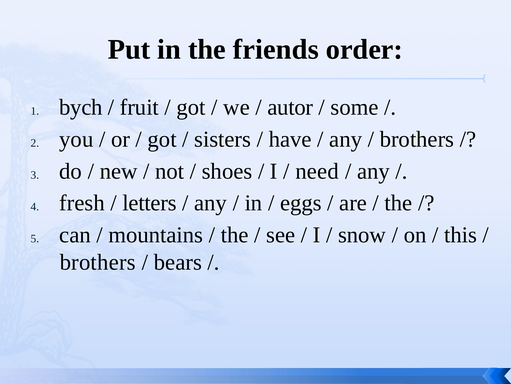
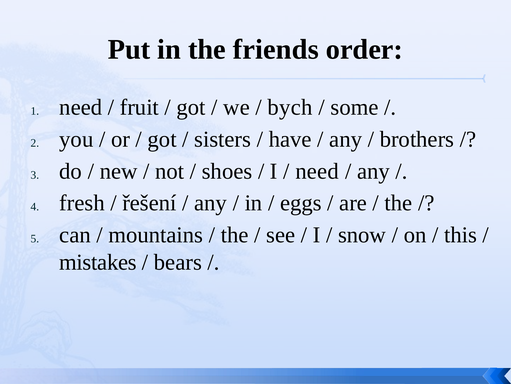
bych at (81, 107): bych -> need
autor: autor -> bych
letters: letters -> řešení
brothers at (98, 262): brothers -> mistakes
